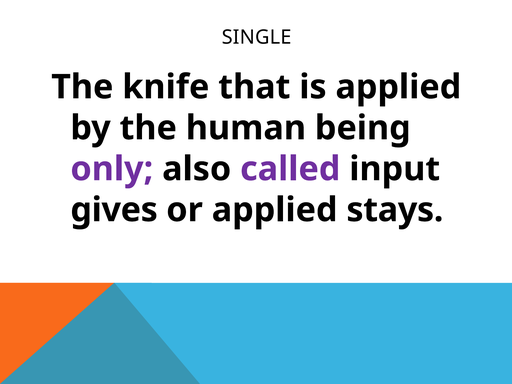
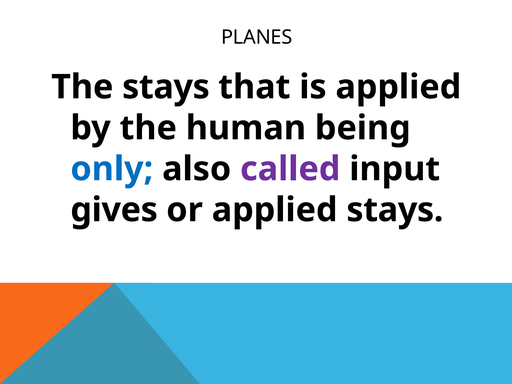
SINGLE: SINGLE -> PLANES
The knife: knife -> stays
only colour: purple -> blue
